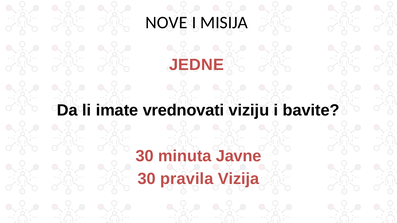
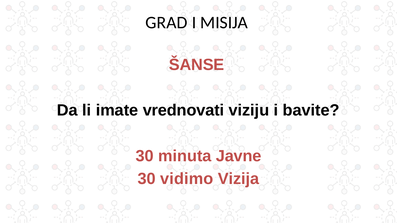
NOVE: NOVE -> GRAD
JEDNE: JEDNE -> ŠANSE
pravila: pravila -> vidimo
